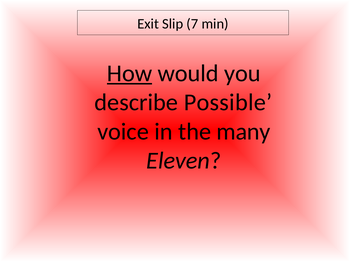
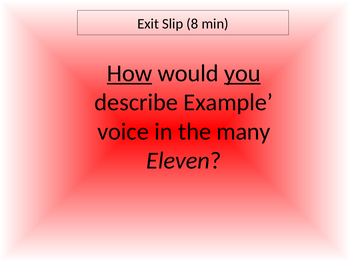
7: 7 -> 8
you underline: none -> present
Possible: Possible -> Example
